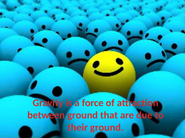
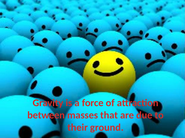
between ground: ground -> masses
